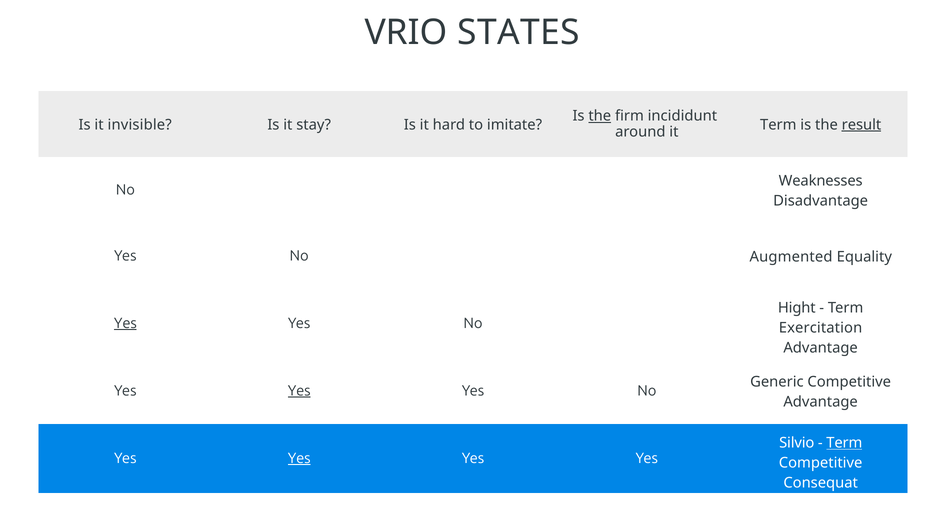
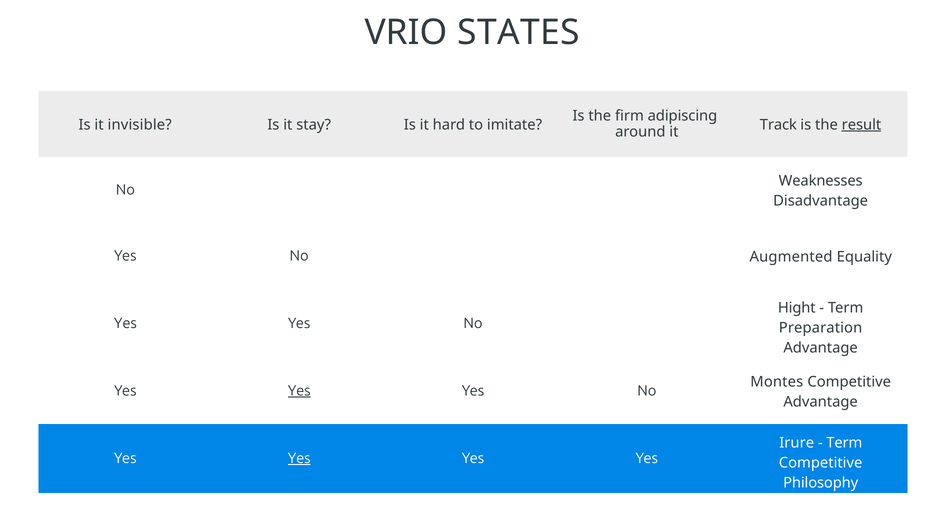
the at (600, 116) underline: present -> none
incididunt: incididunt -> adipiscing
Term at (778, 125): Term -> Track
Yes at (125, 323) underline: present -> none
Exercitation: Exercitation -> Preparation
Generic: Generic -> Montes
Silvio: Silvio -> Irure
Term at (844, 443) underline: present -> none
Consequat: Consequat -> Philosophy
